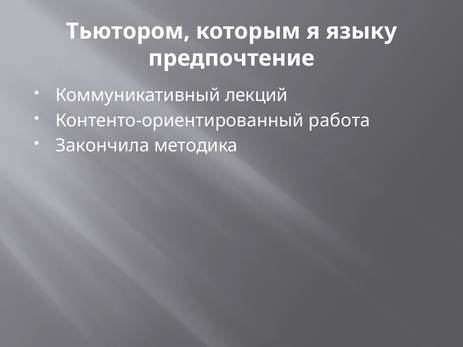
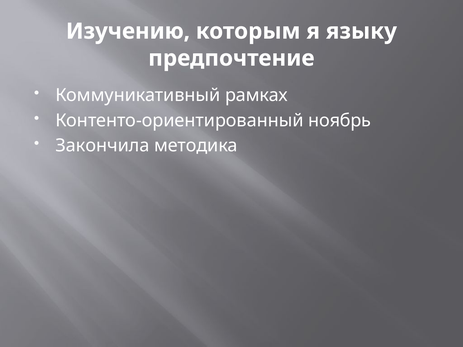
Тьютором: Тьютором -> Изучению
лекций: лекций -> рамках
работа: работа -> ноябрь
